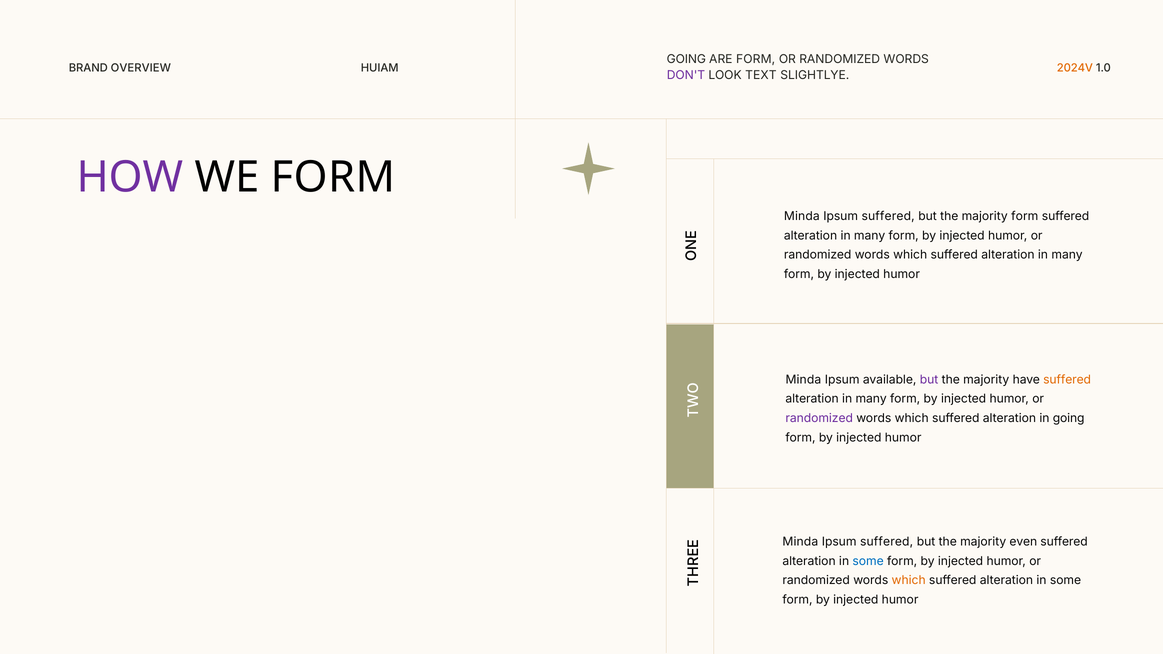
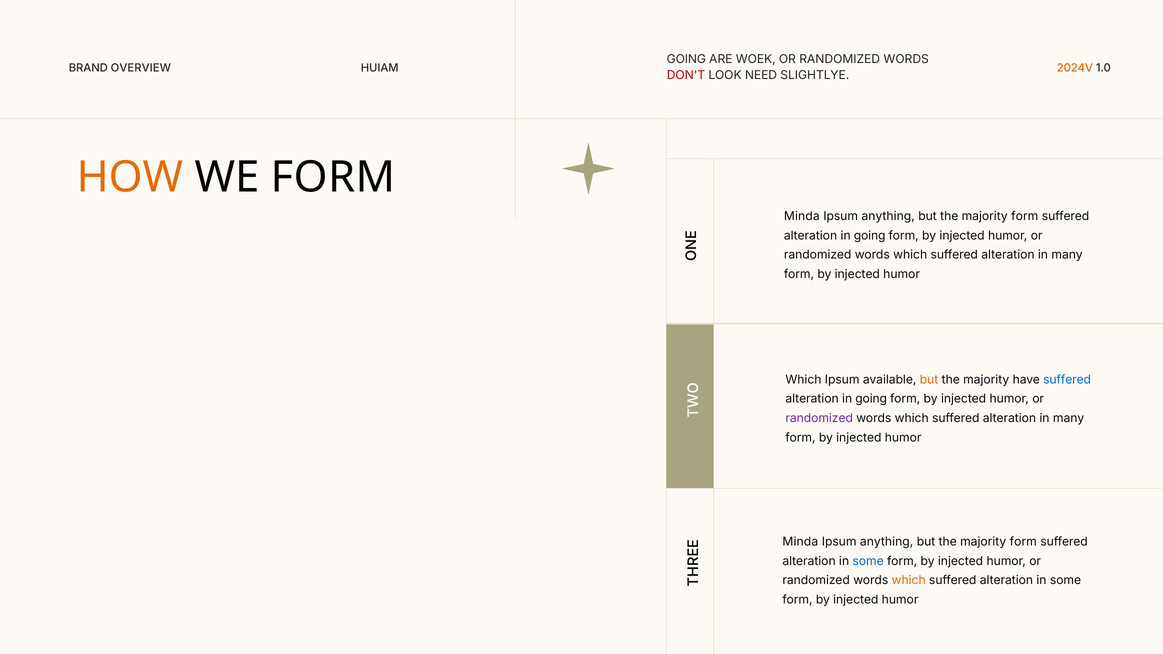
ARE FORM: FORM -> WOEK
DON'T colour: purple -> red
TEXT: TEXT -> NEED
HOW colour: purple -> orange
suffered at (888, 216): suffered -> anything
many at (870, 236): many -> going
Minda at (803, 380): Minda -> Which
but at (929, 380) colour: purple -> orange
suffered at (1067, 380) colour: orange -> blue
many at (871, 399): many -> going
going at (1069, 418): going -> many
suffered at (887, 542): suffered -> anything
even at (1023, 542): even -> form
